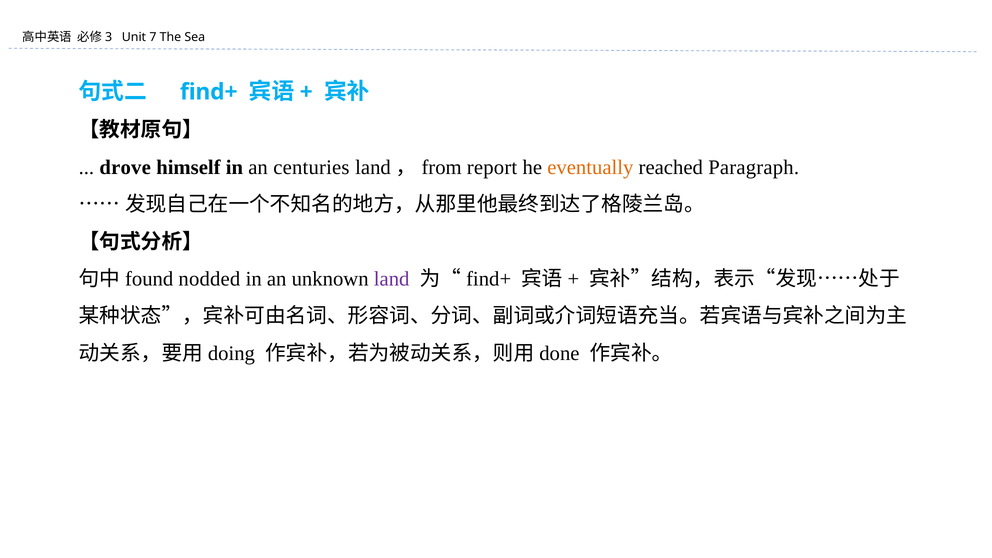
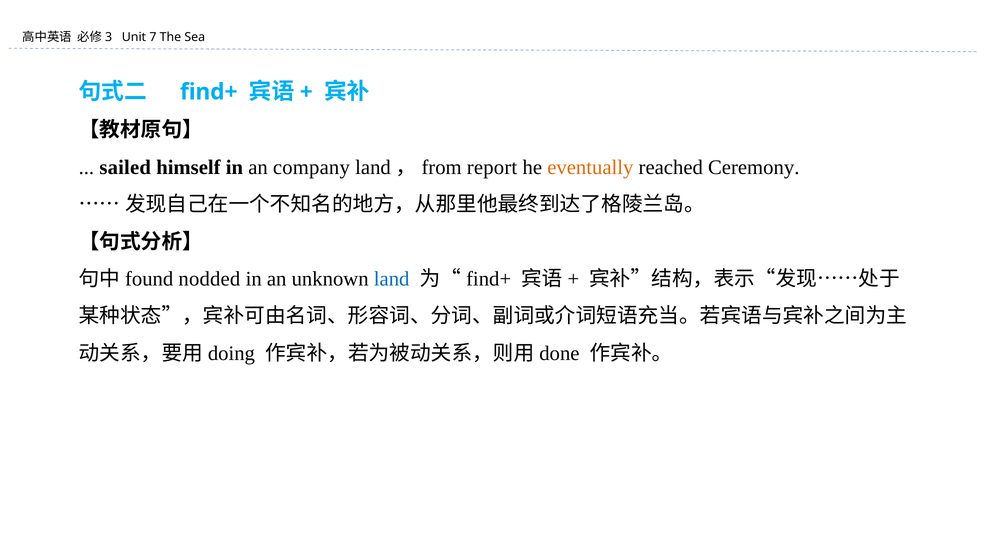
drove: drove -> sailed
centuries: centuries -> company
Paragraph: Paragraph -> Ceremony
land colour: purple -> blue
